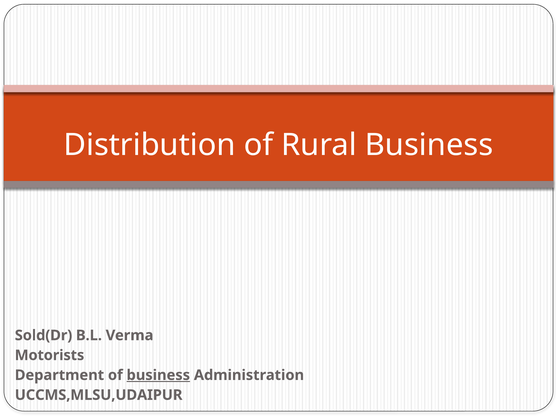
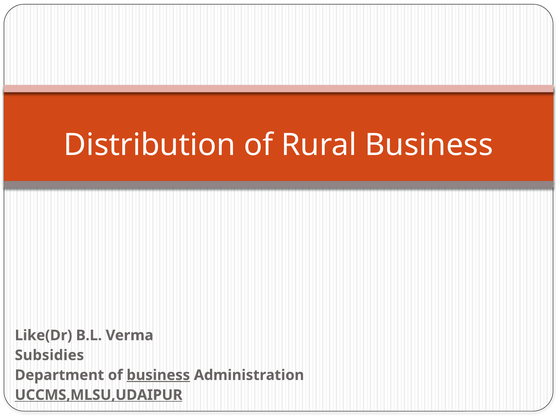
Sold(Dr: Sold(Dr -> Like(Dr
Motorists: Motorists -> Subsidies
UCCMS,MLSU,UDAIPUR underline: none -> present
